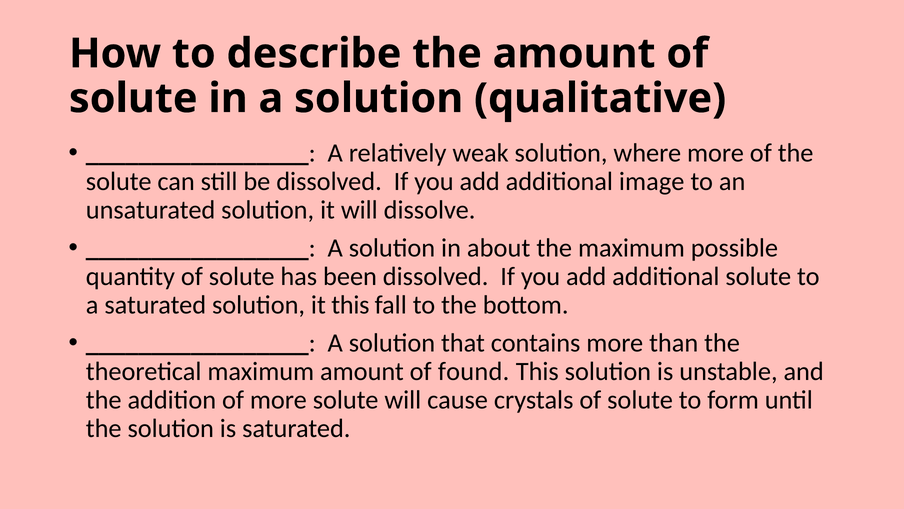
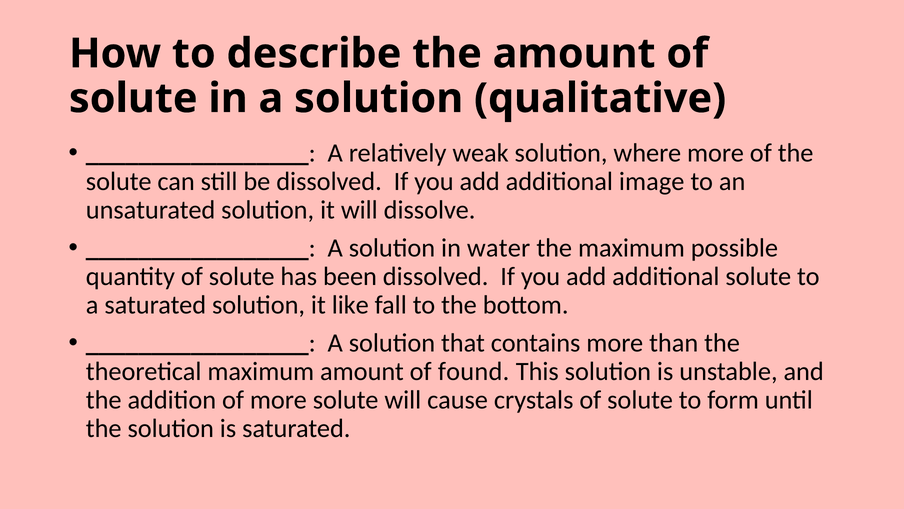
about: about -> water
it this: this -> like
